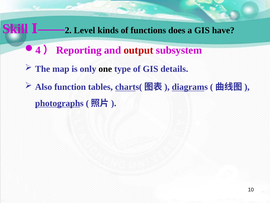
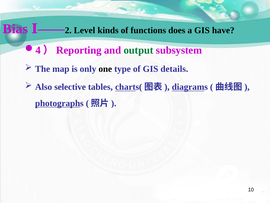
Skill: Skill -> Bias
output colour: red -> green
function: function -> selective
